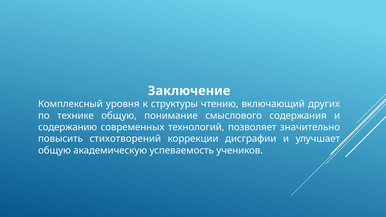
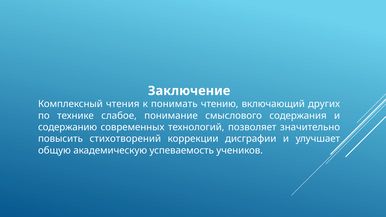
уровня: уровня -> чтения
структуры: структуры -> понимать
технике общую: общую -> слабое
